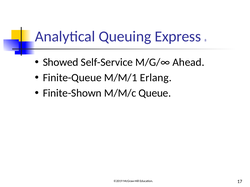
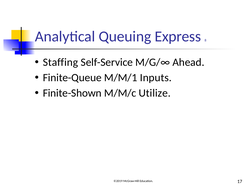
Showed: Showed -> Staffing
Erlang: Erlang -> Inputs
Queue: Queue -> Utilize
